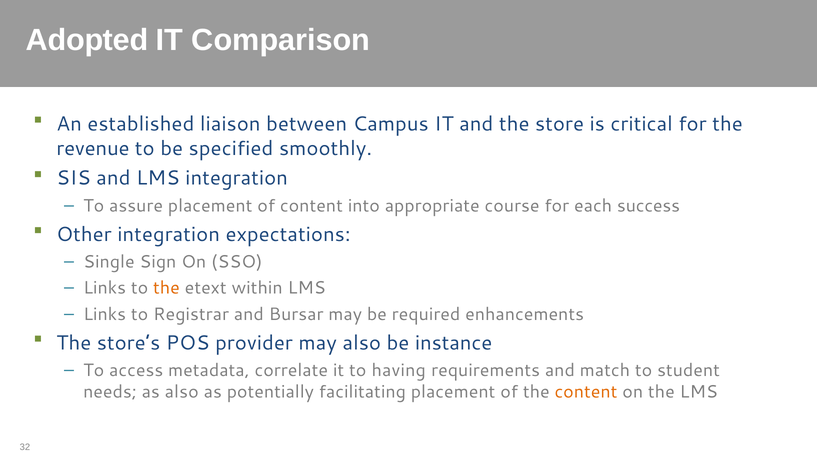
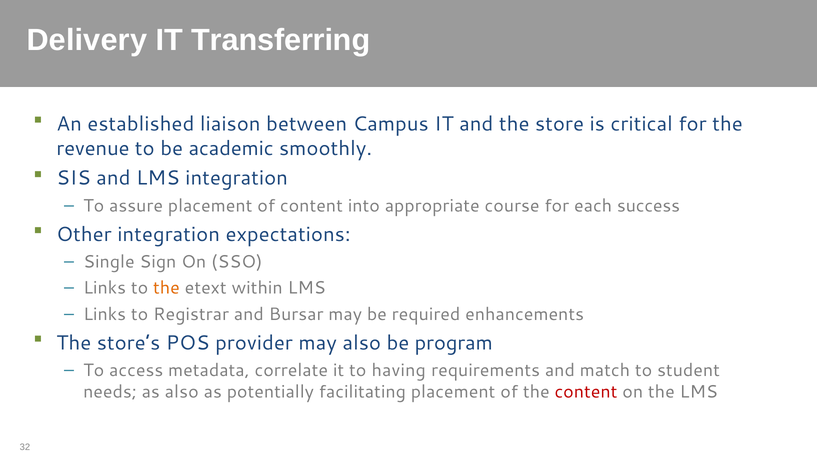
Adopted: Adopted -> Delivery
Comparison: Comparison -> Transferring
specified: specified -> academic
instance: instance -> program
content at (586, 392) colour: orange -> red
